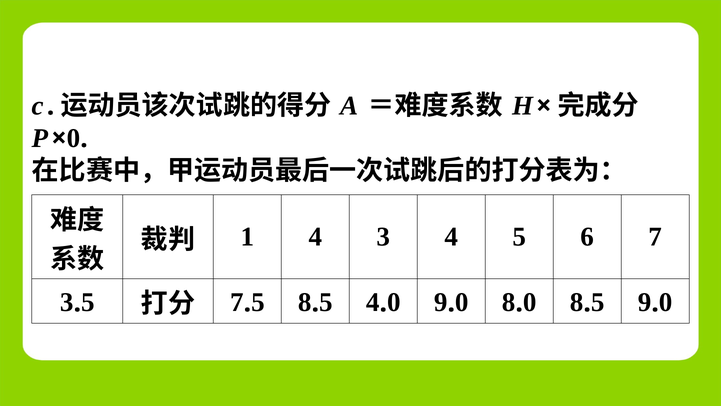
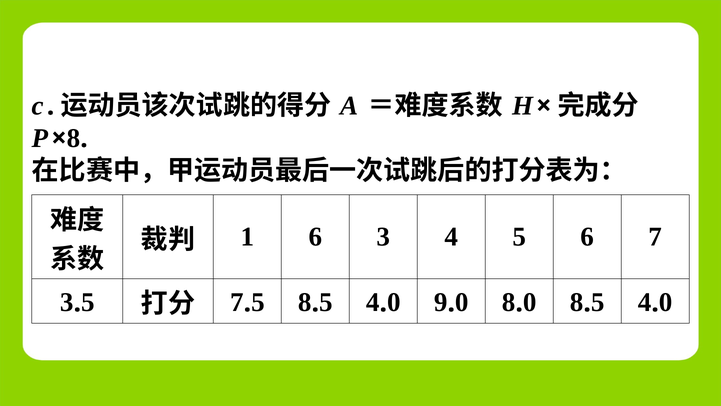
0 at (73, 138): 0 -> 8
1 4: 4 -> 6
9 at (645, 302): 9 -> 4
